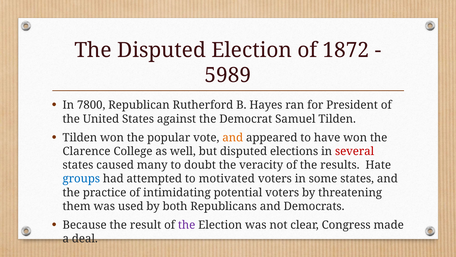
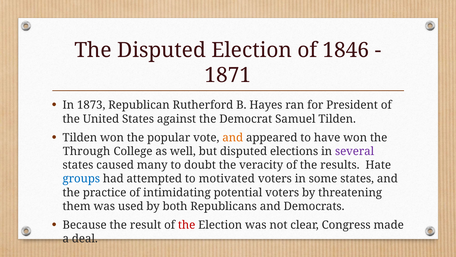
1872: 1872 -> 1846
5989: 5989 -> 1871
7800: 7800 -> 1873
Clarence: Clarence -> Through
several colour: red -> purple
the at (187, 225) colour: purple -> red
